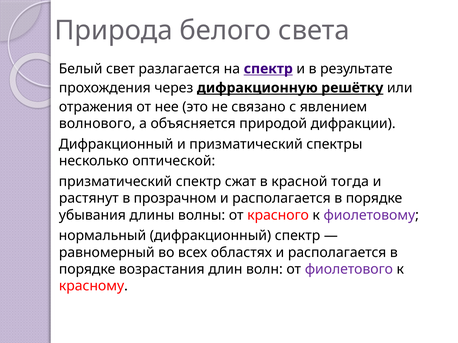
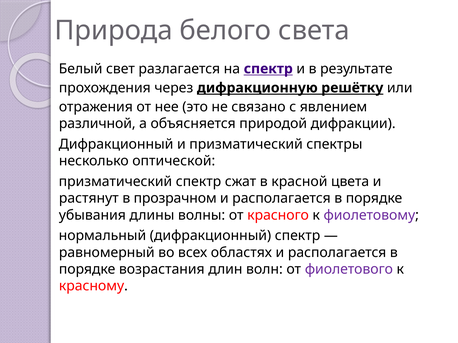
волнового: волнового -> различной
тогда: тогда -> цвета
